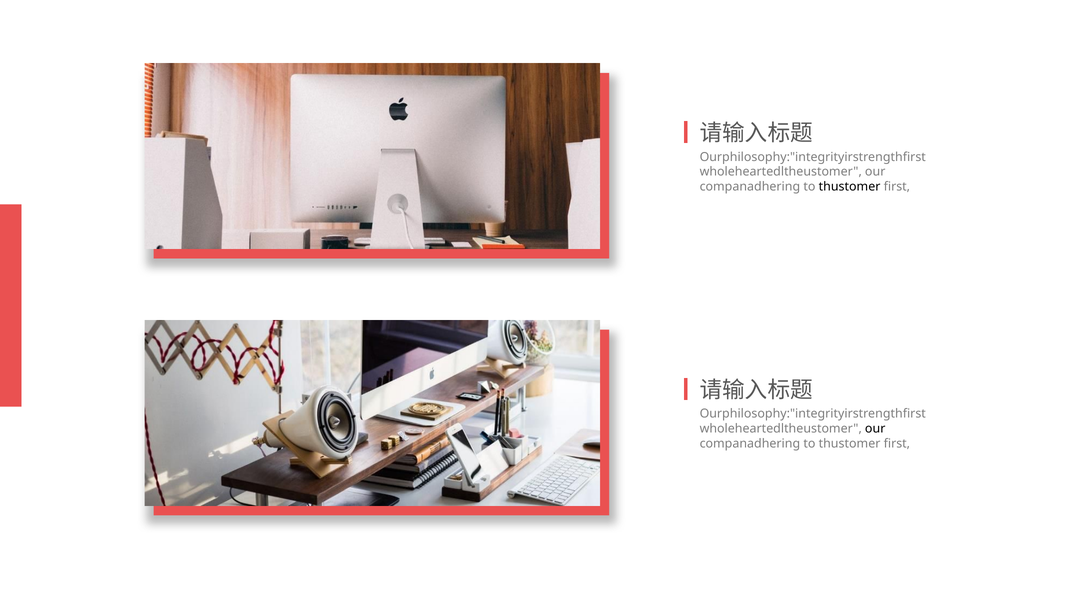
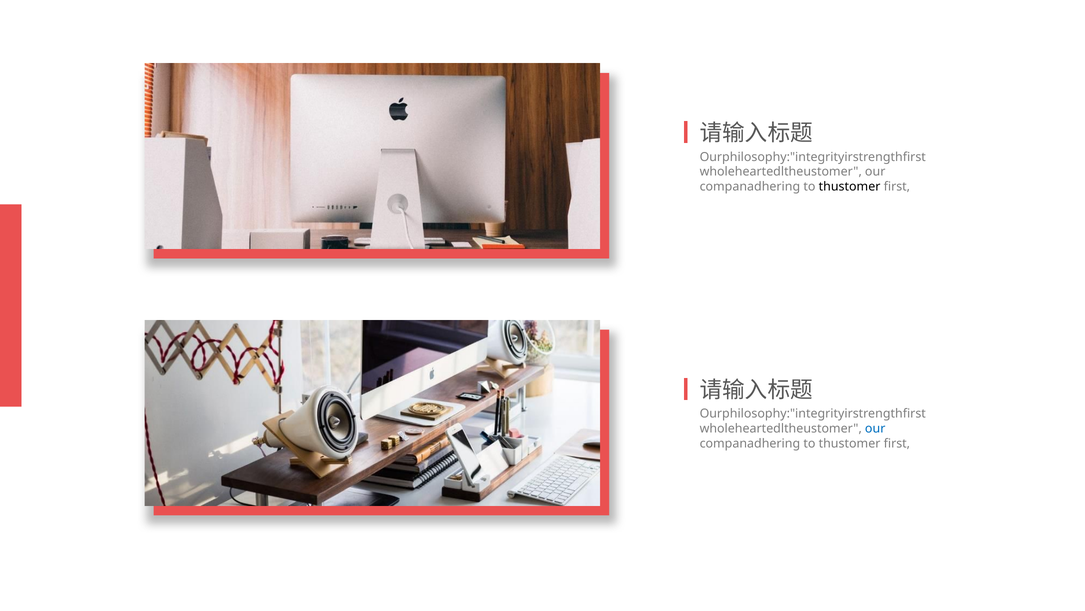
our at (875, 428) colour: black -> blue
